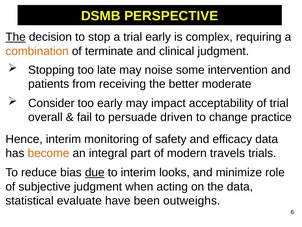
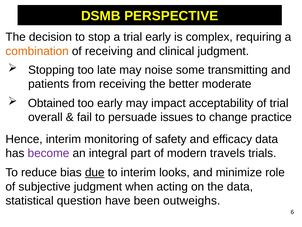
The at (16, 37) underline: present -> none
of terminate: terminate -> receiving
intervention: intervention -> transmitting
Consider: Consider -> Obtained
driven: driven -> issues
become colour: orange -> purple
evaluate: evaluate -> question
